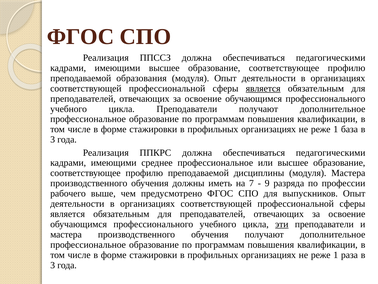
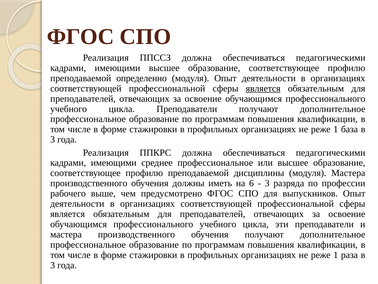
образования: образования -> определенно
7: 7 -> 6
9 at (267, 183): 9 -> 3
эти underline: present -> none
